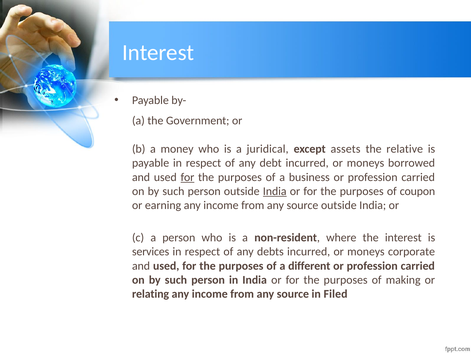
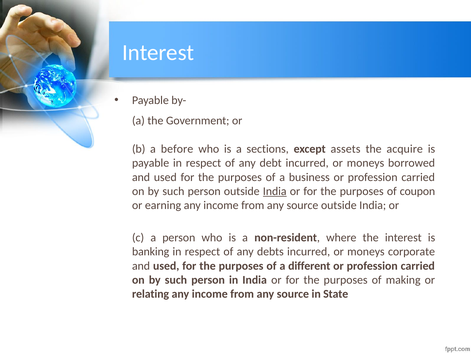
money: money -> before
juridical: juridical -> sections
relative: relative -> acquire
for at (187, 177) underline: present -> none
services: services -> banking
Filed: Filed -> State
